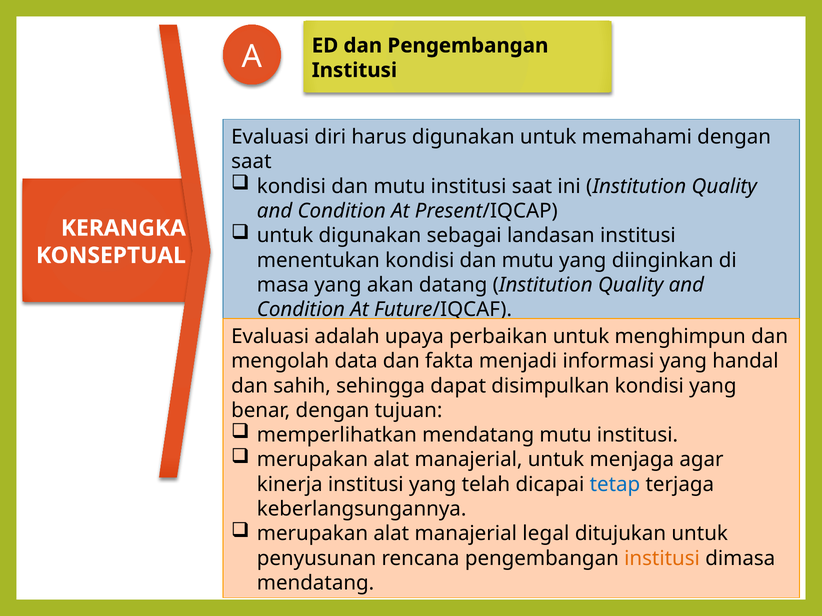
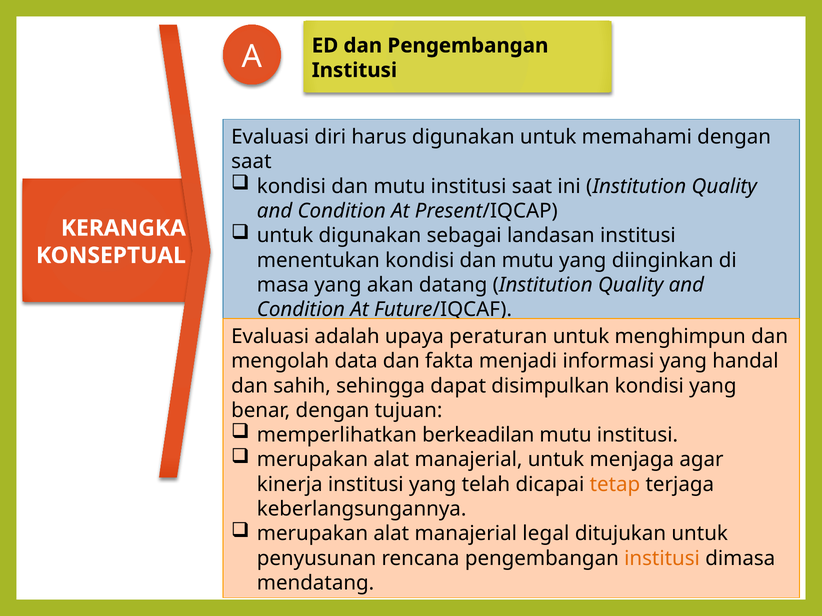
perbaikan: perbaikan -> peraturan
memperlihatkan mendatang: mendatang -> berkeadilan
tetap colour: blue -> orange
